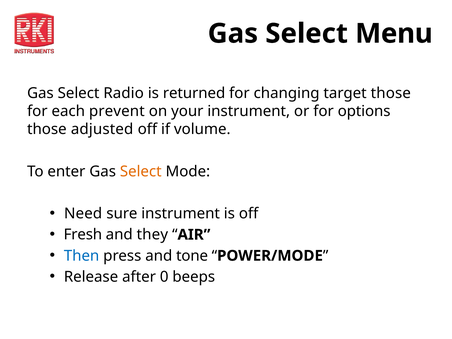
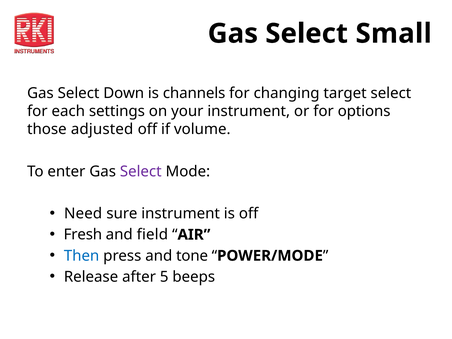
Menu: Menu -> Small
Radio: Radio -> Down
returned: returned -> channels
target those: those -> select
prevent: prevent -> settings
Select at (141, 171) colour: orange -> purple
they: they -> field
0: 0 -> 5
